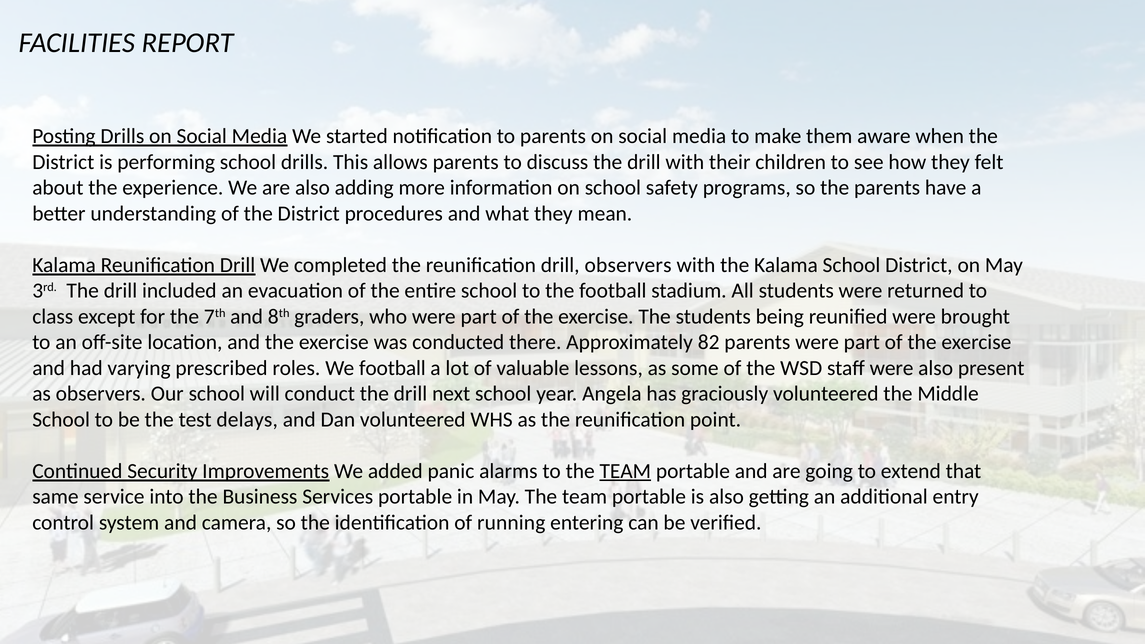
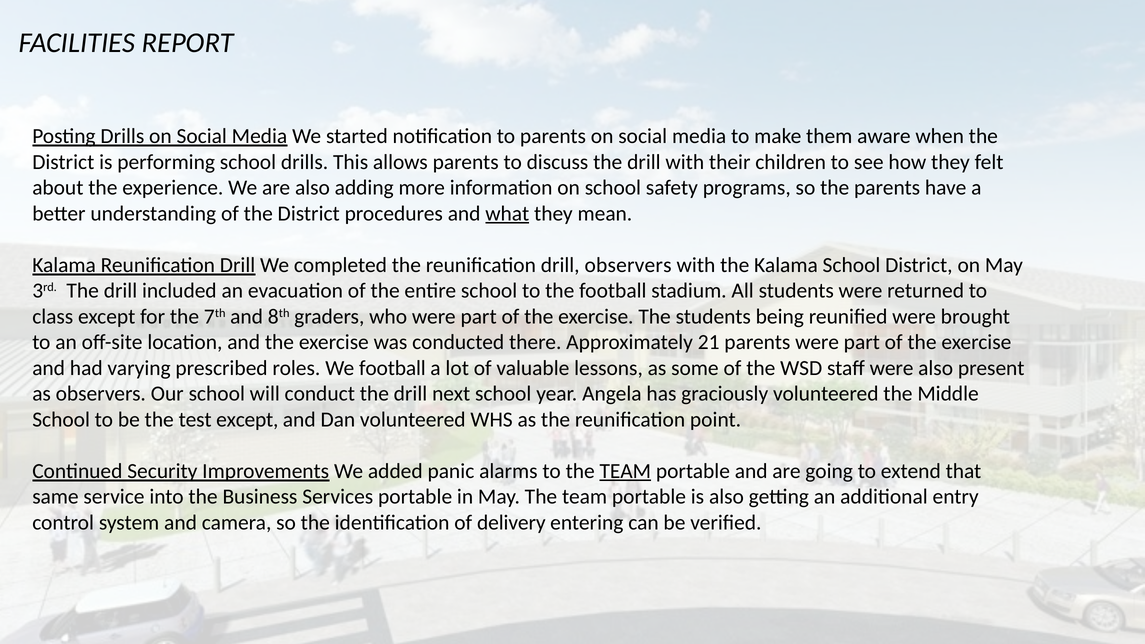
what underline: none -> present
82: 82 -> 21
test delays: delays -> except
running: running -> delivery
